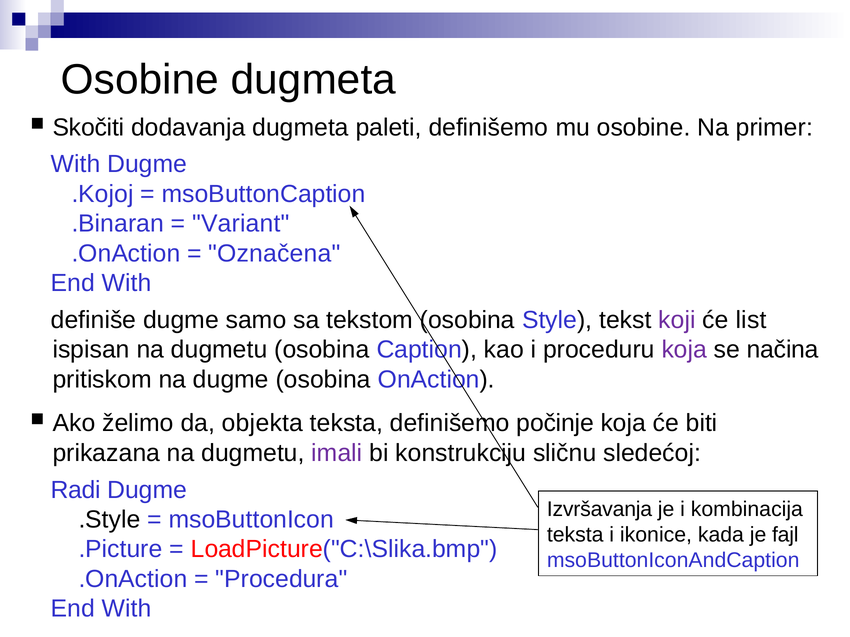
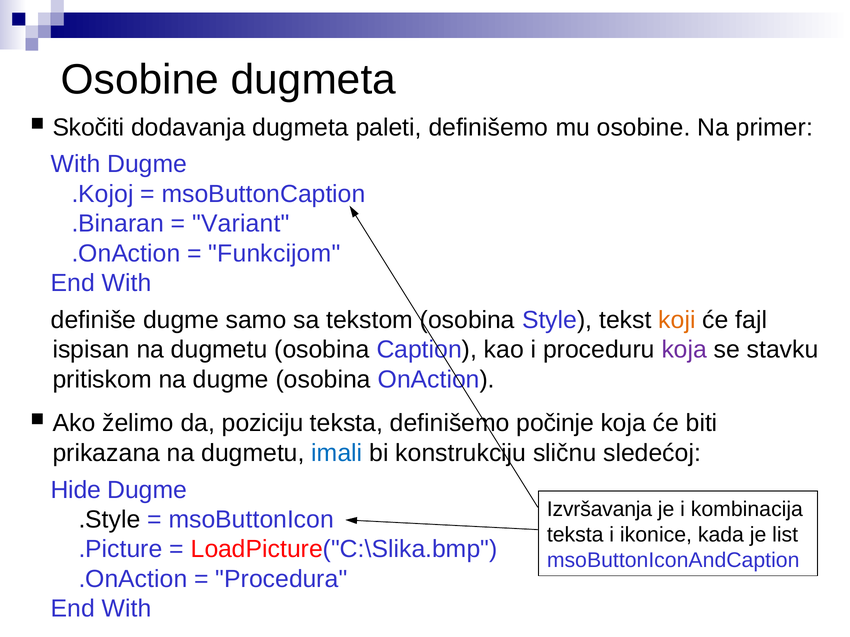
Označena: Označena -> Funkcijom
koji colour: purple -> orange
list: list -> fajl
načina: načina -> stavku
objekta: objekta -> poziciju
imali colour: purple -> blue
Radi: Radi -> Hide
fajl: fajl -> list
